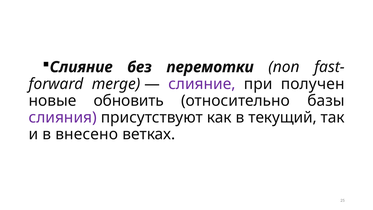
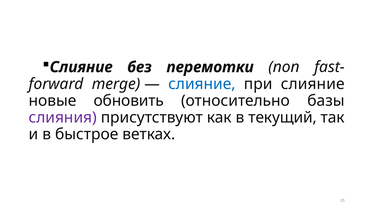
слияние at (202, 84) colour: purple -> blue
при получен: получен -> слияние
внесено: внесено -> быстрое
